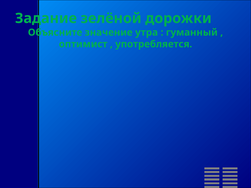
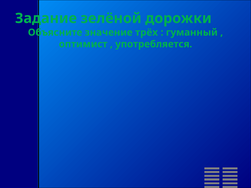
утра: утра -> трёх
